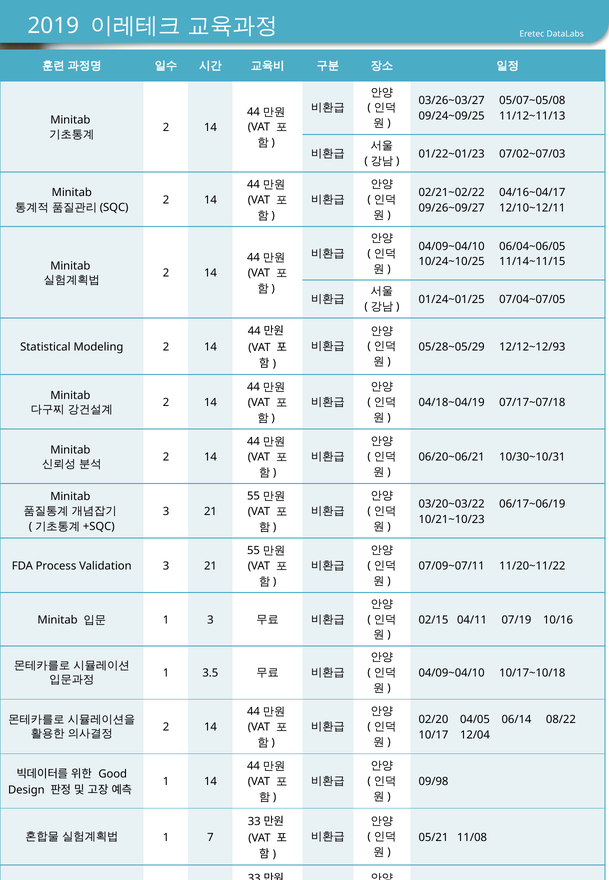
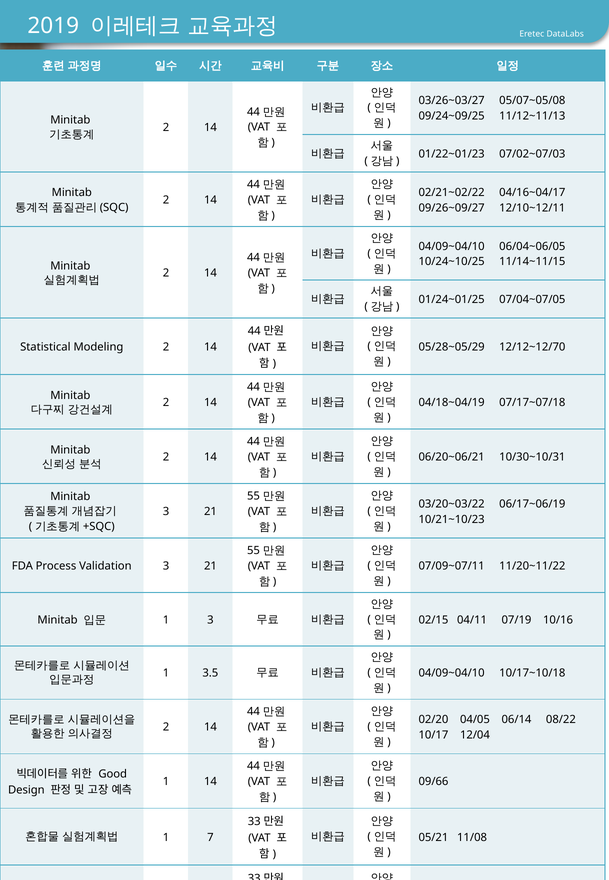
12/12~12/93: 12/12~12/93 -> 12/12~12/70
09/98: 09/98 -> 09/66
